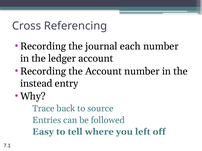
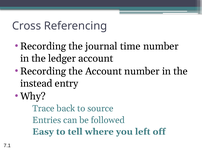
each: each -> time
